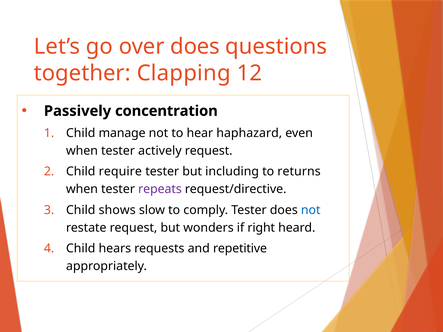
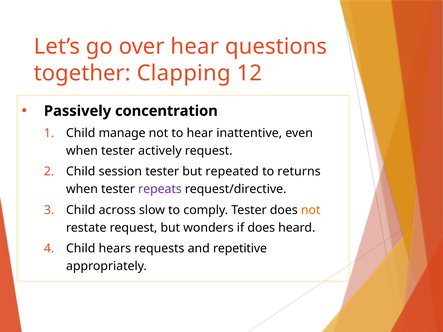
over does: does -> hear
haphazard: haphazard -> inattentive
require: require -> session
including: including -> repeated
shows: shows -> across
not at (311, 210) colour: blue -> orange
if right: right -> does
